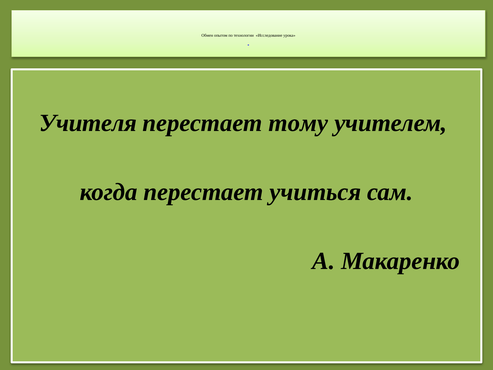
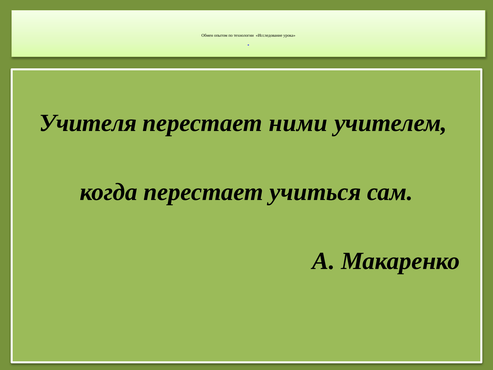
тому: тому -> ними
